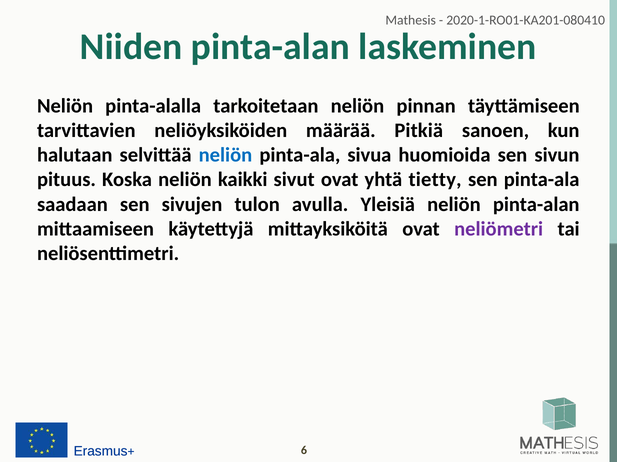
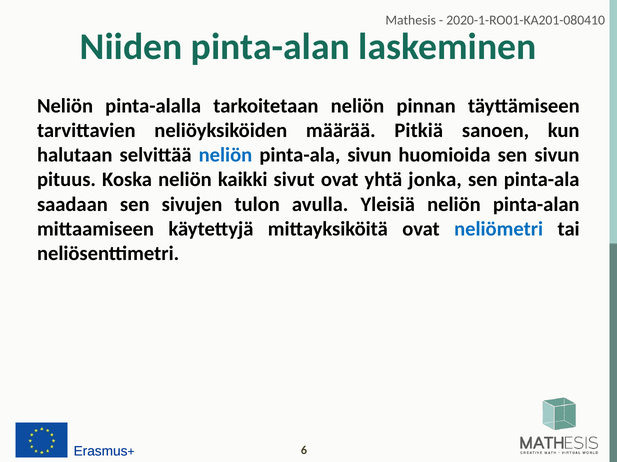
pinta-ala sivua: sivua -> sivun
tietty: tietty -> jonka
neliömetri colour: purple -> blue
